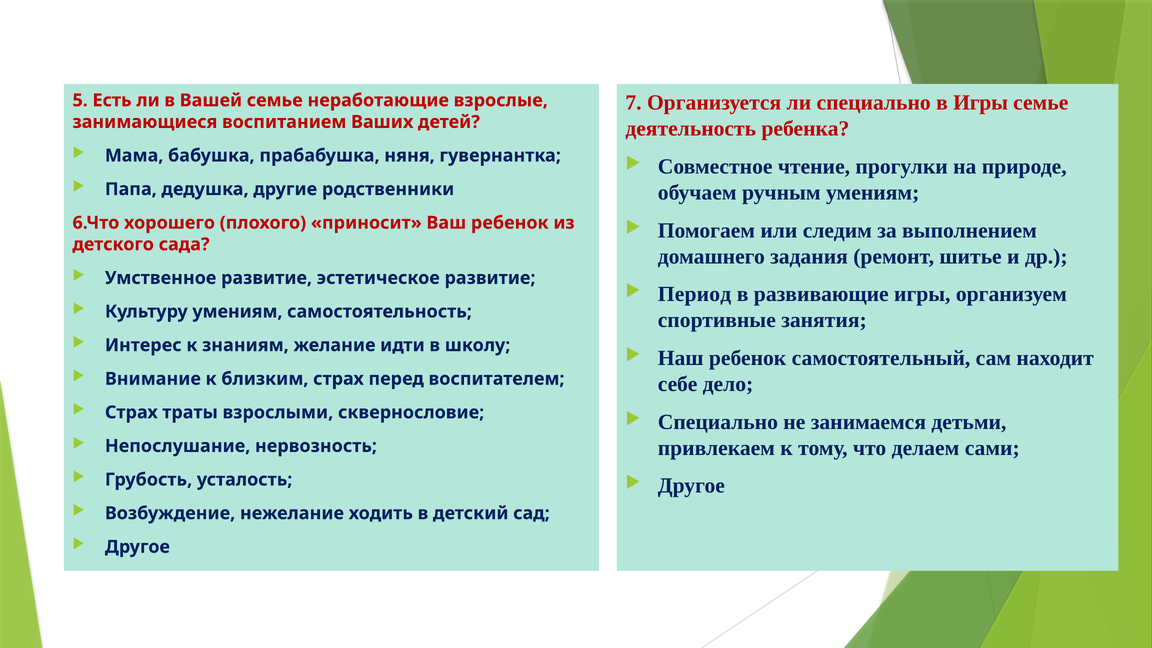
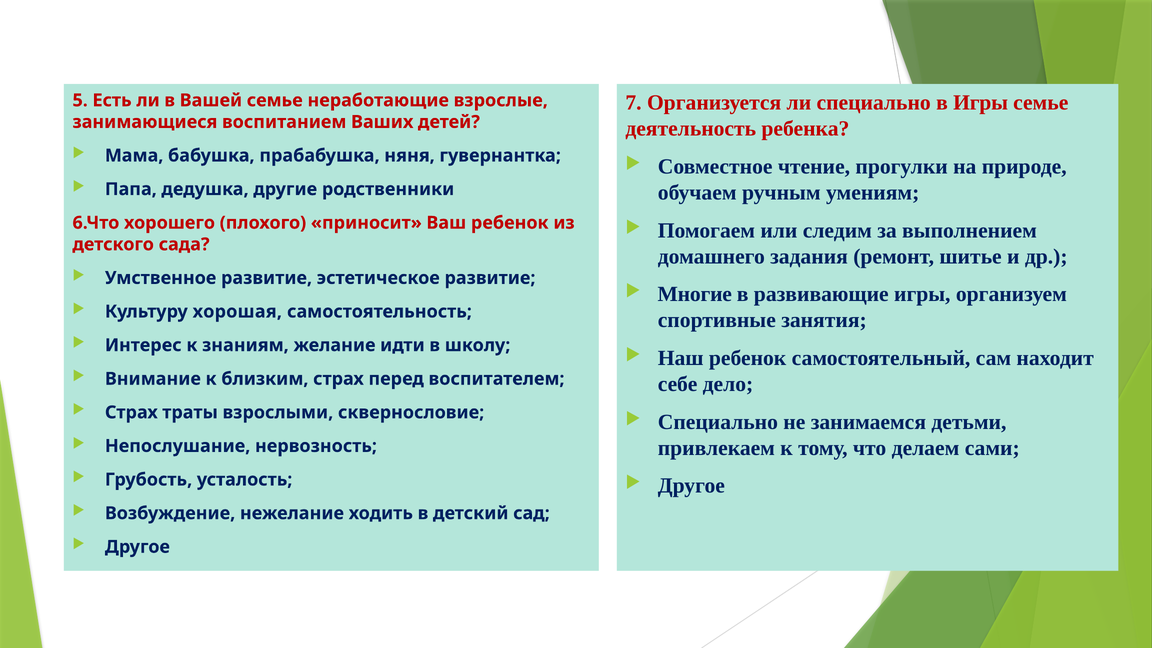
Период: Период -> Многие
Культуру умениям: умениям -> хорошая
